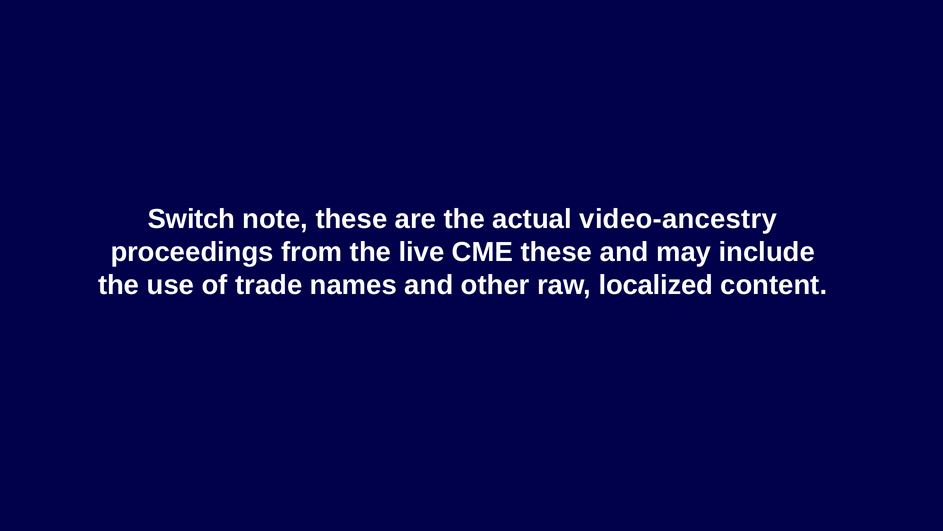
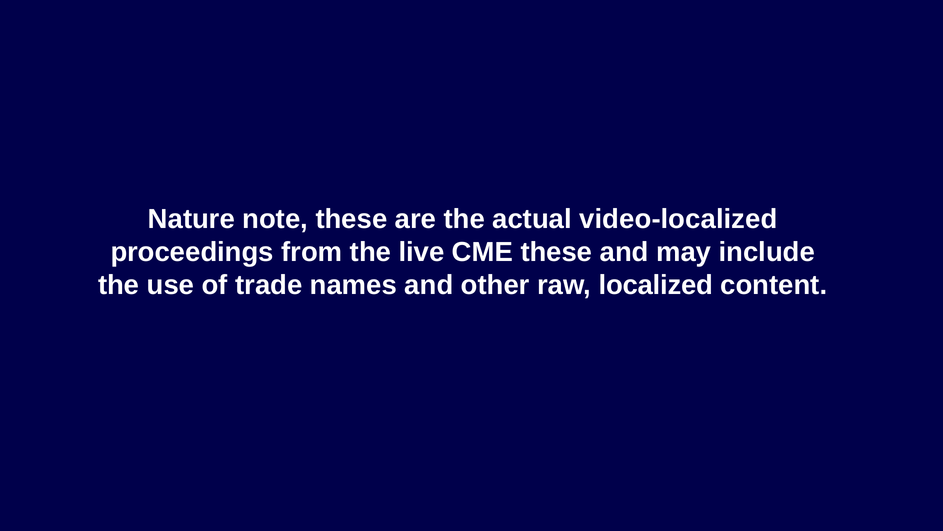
Switch: Switch -> Nature
video-ancestry: video-ancestry -> video-localized
